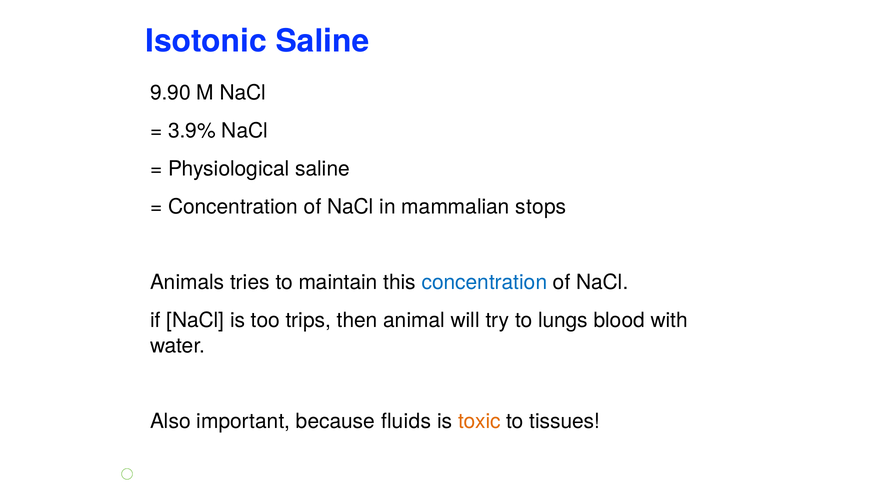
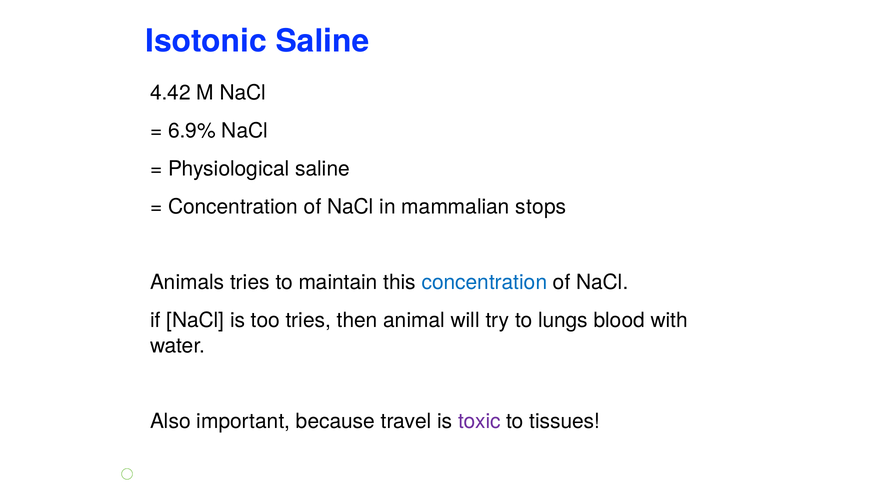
9.90: 9.90 -> 4.42
3.9%: 3.9% -> 6.9%
too trips: trips -> tries
fluids: fluids -> travel
toxic colour: orange -> purple
